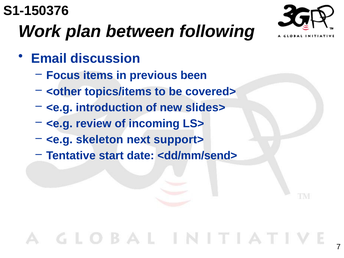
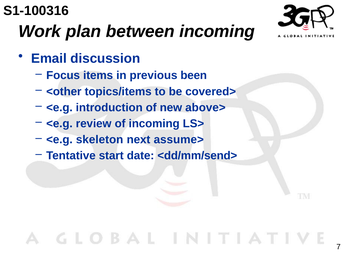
S1-150376: S1-150376 -> S1-100316
between following: following -> incoming
slides>: slides> -> above>
support>: support> -> assume>
